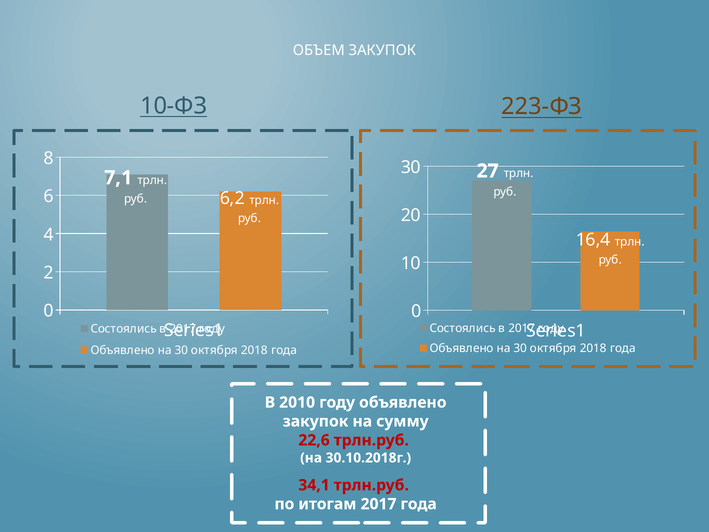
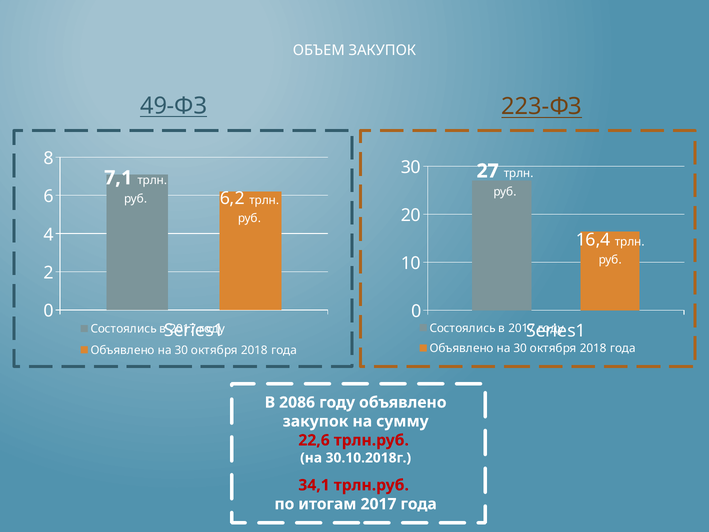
10-ФЗ: 10-ФЗ -> 49-ФЗ
2010: 2010 -> 2086
